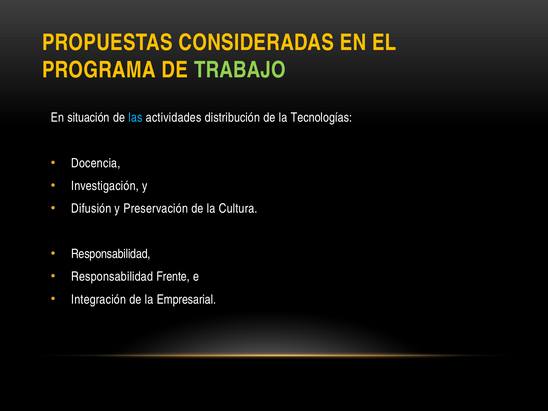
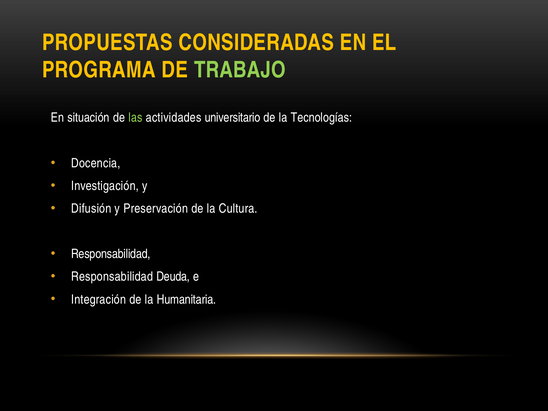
las colour: light blue -> light green
distribución: distribución -> universitario
Frente: Frente -> Deuda
Empresarial: Empresarial -> Humanitaria
